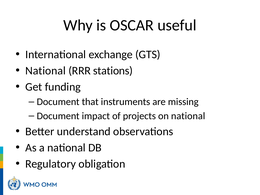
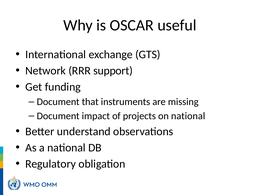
National at (46, 71): National -> Network
stations: stations -> support
